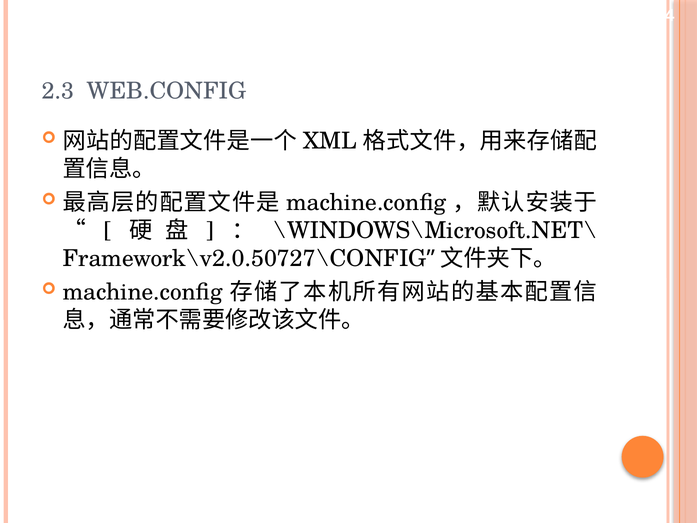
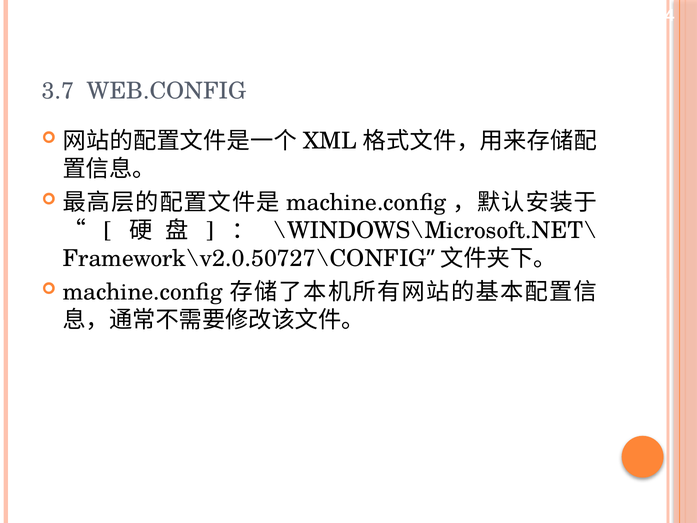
2.3: 2.3 -> 3.7
